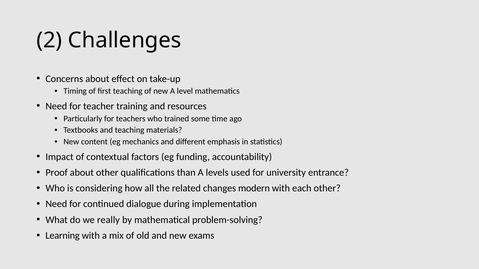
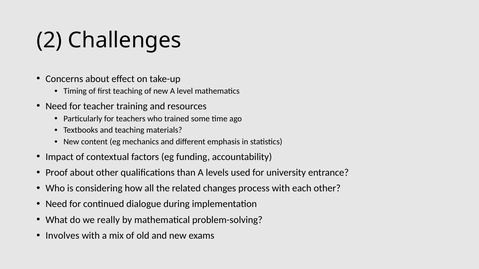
modern: modern -> process
Learning: Learning -> Involves
